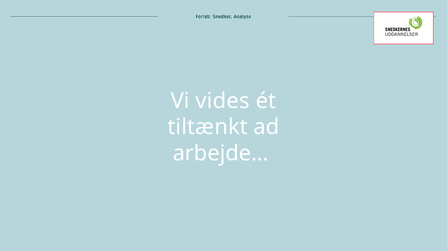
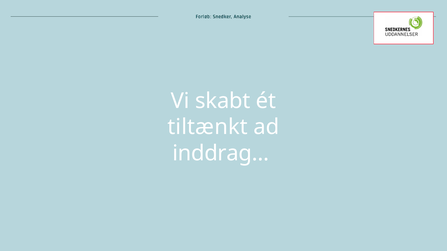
vides: vides -> skabt
arbejde…: arbejde… -> inddrag…
